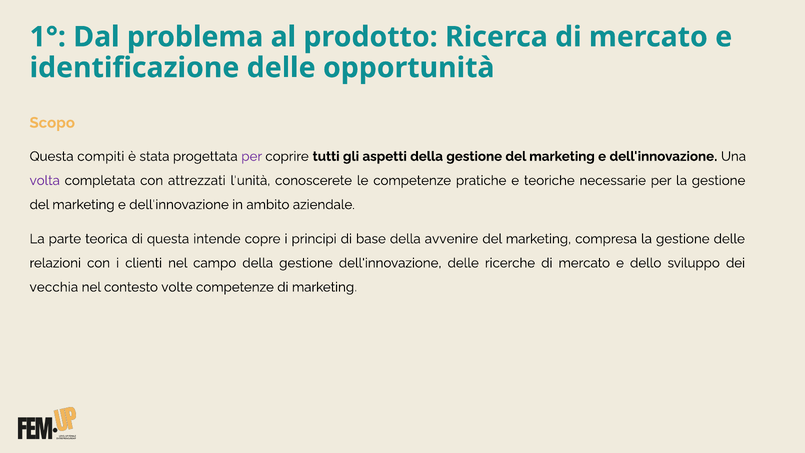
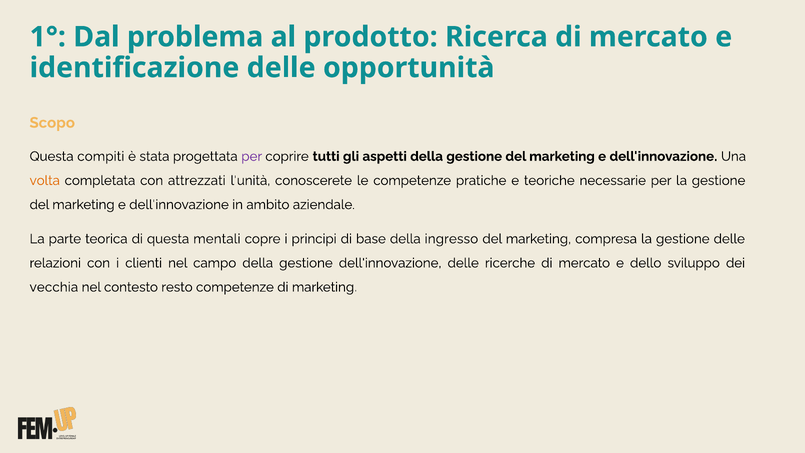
volta colour: purple -> orange
intende: intende -> mentali
avvenire: avvenire -> ingresso
volte: volte -> resto
